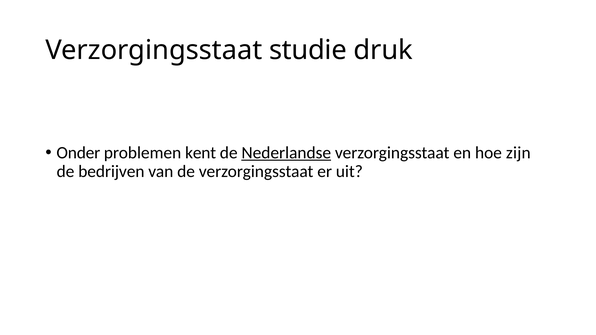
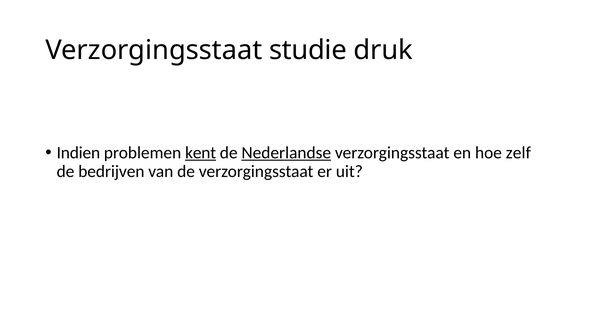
Onder: Onder -> Indien
kent underline: none -> present
zijn: zijn -> zelf
